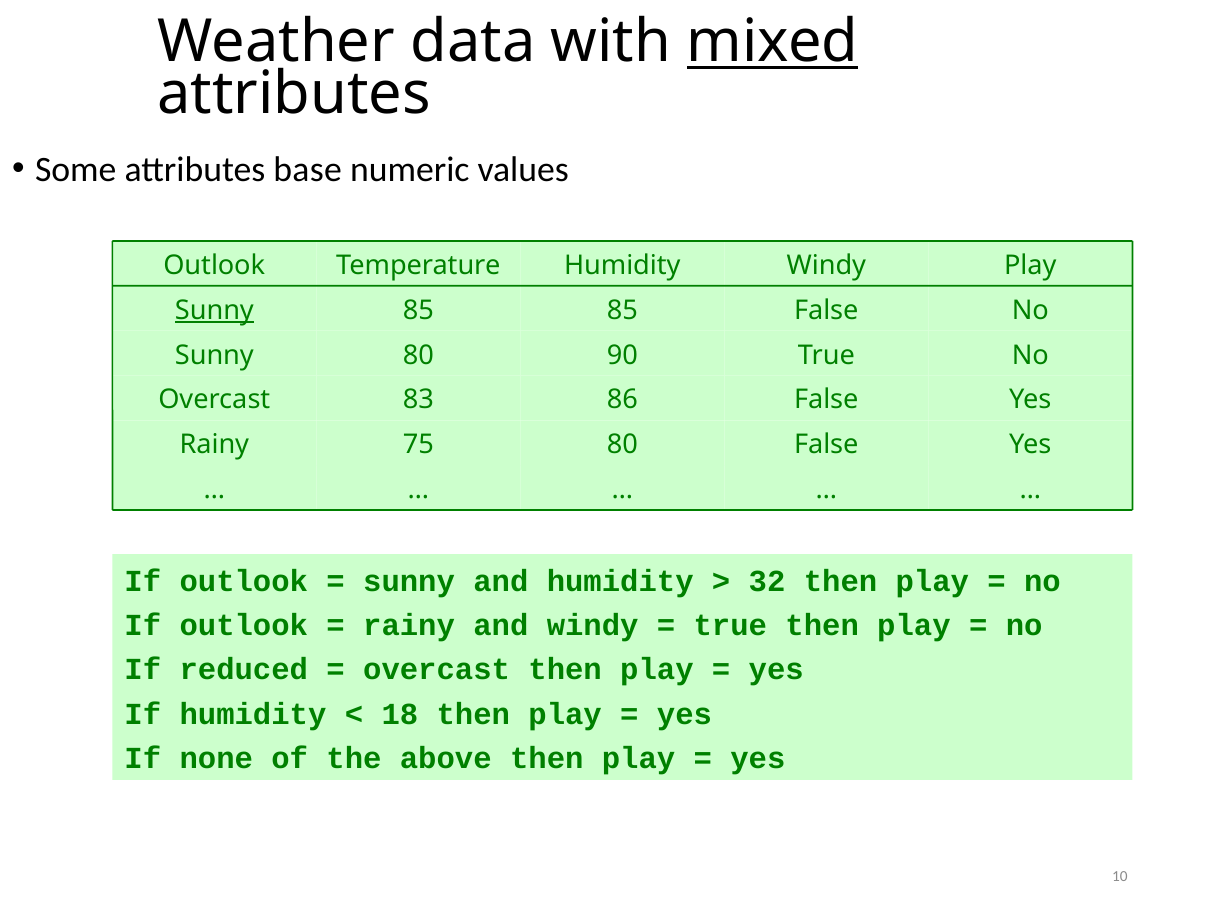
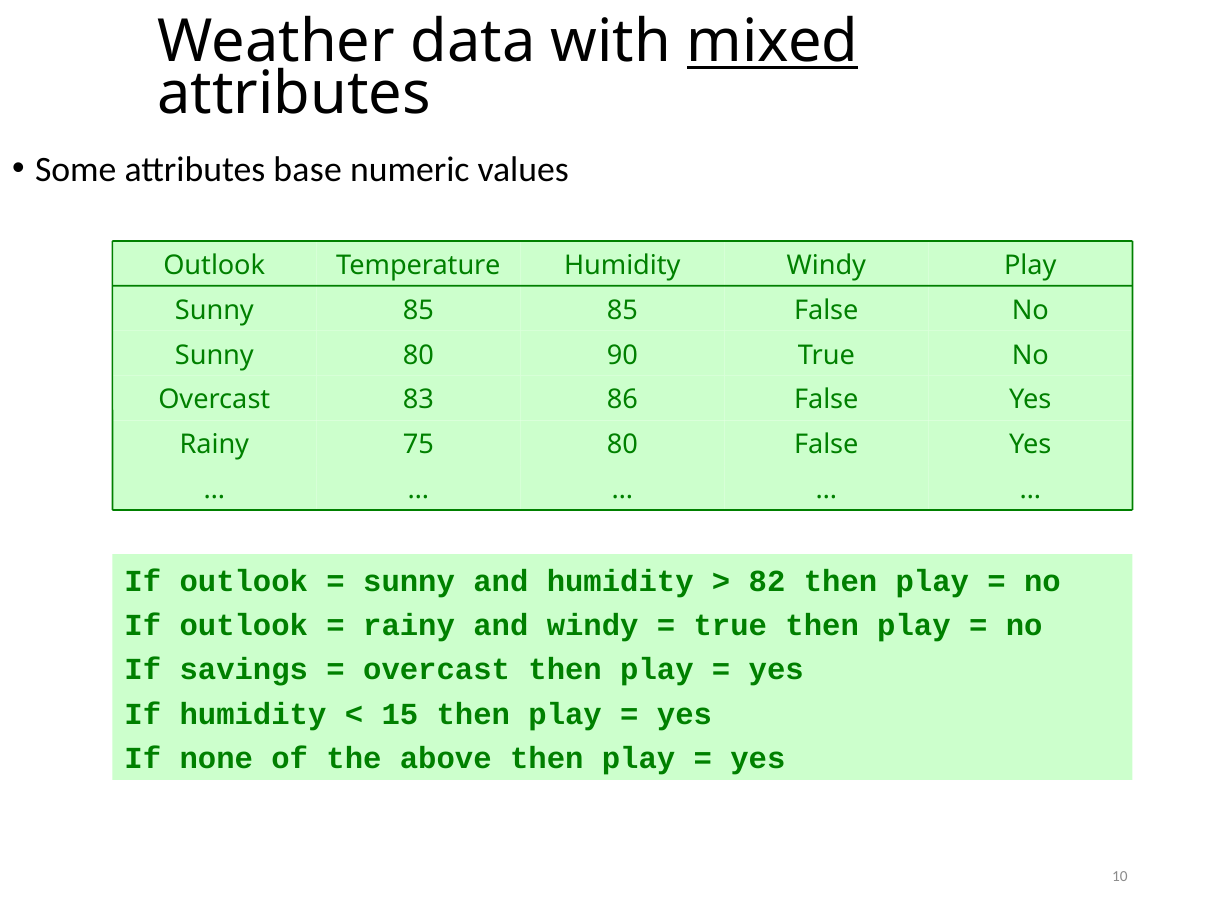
Sunny at (214, 310) underline: present -> none
32: 32 -> 82
reduced: reduced -> savings
18: 18 -> 15
